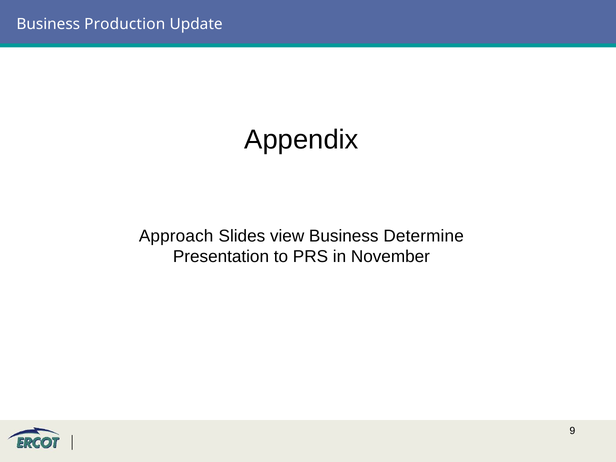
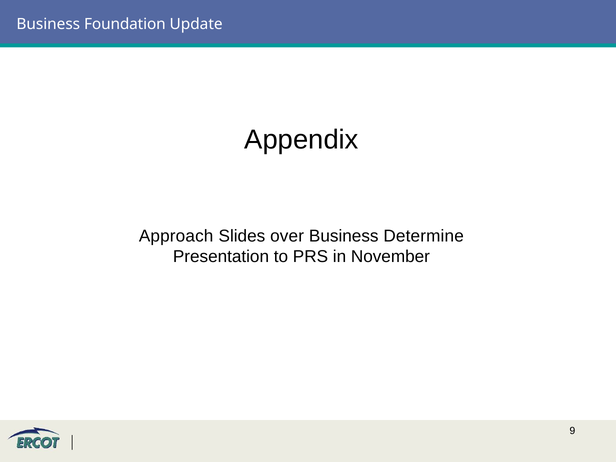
Production: Production -> Foundation
view: view -> over
